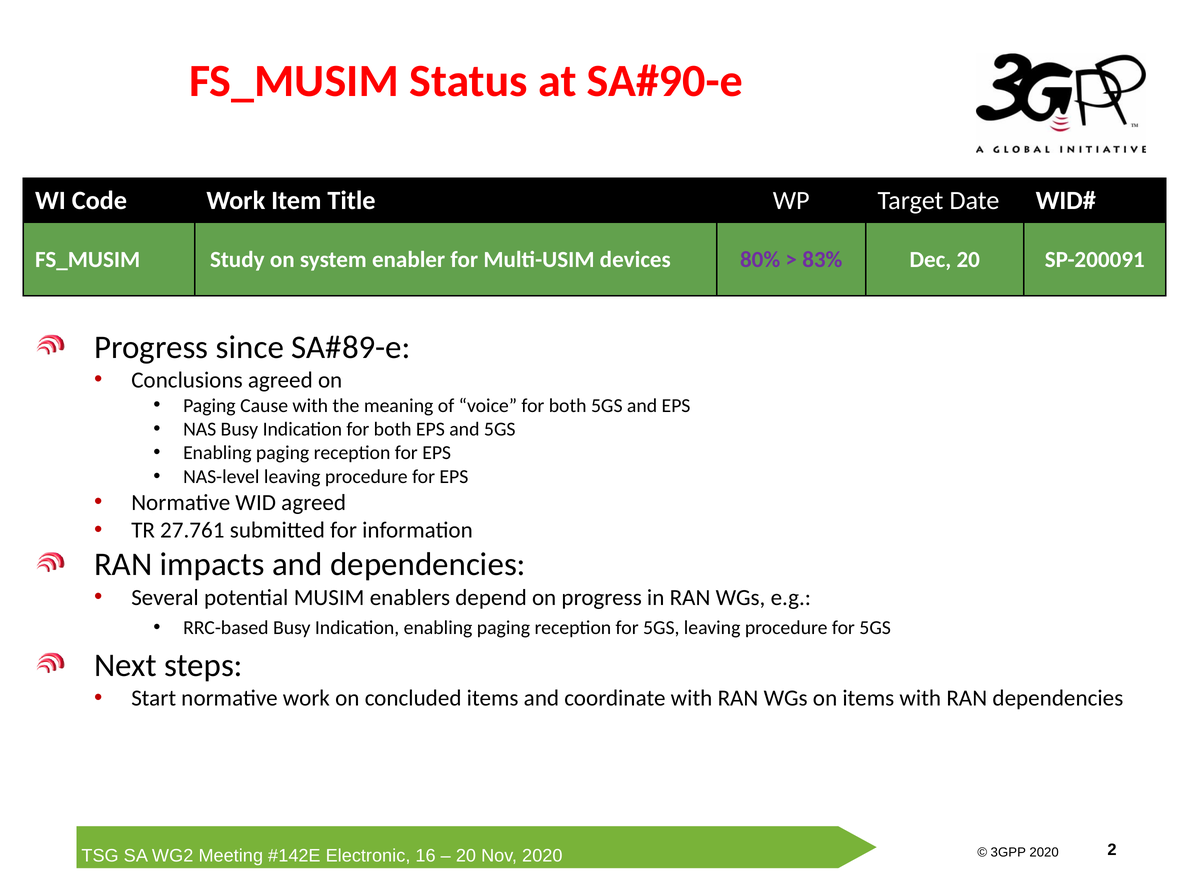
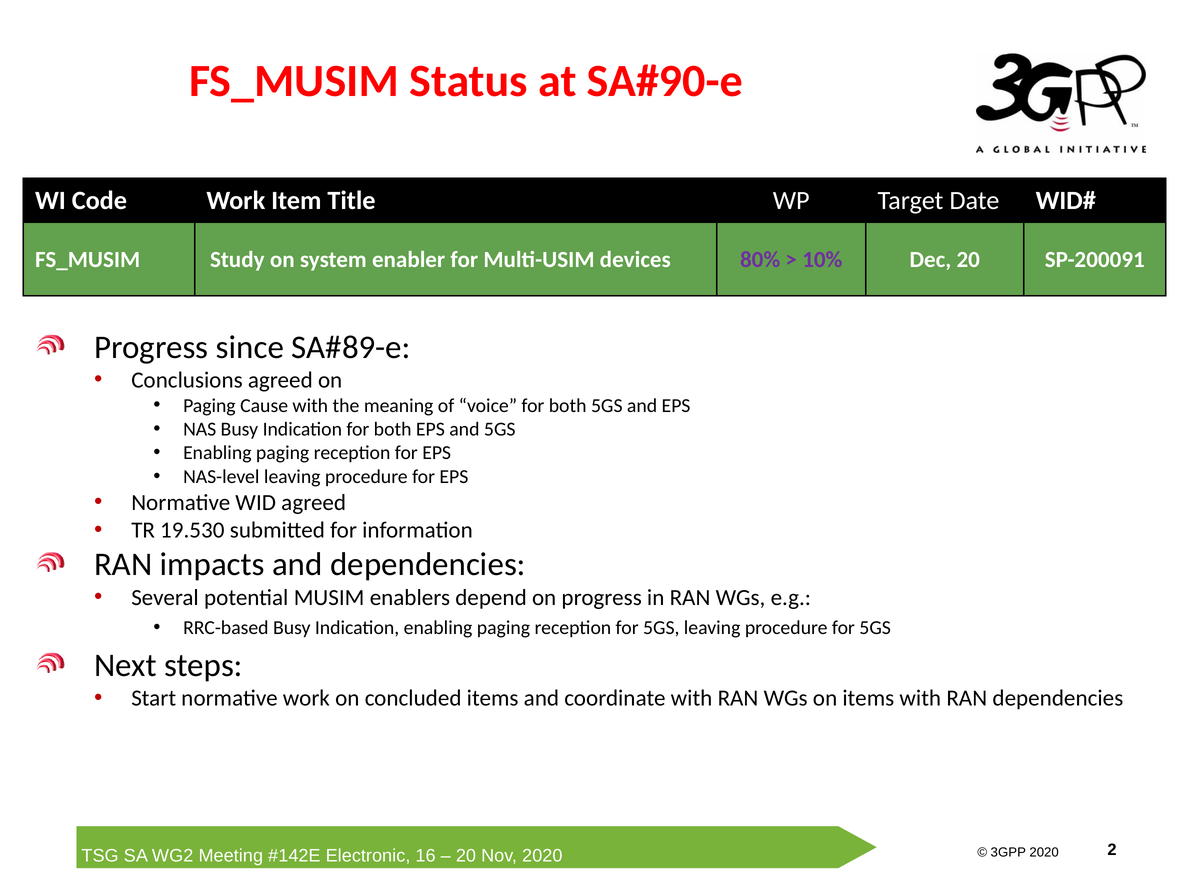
83%: 83% -> 10%
27.761: 27.761 -> 19.530
